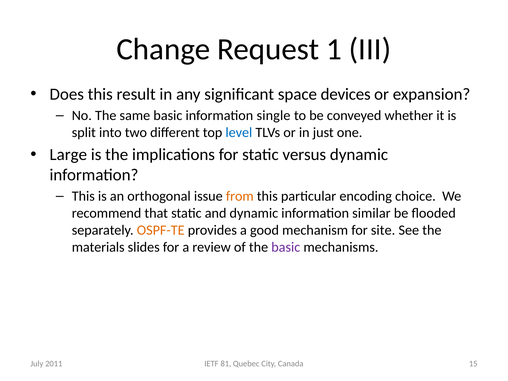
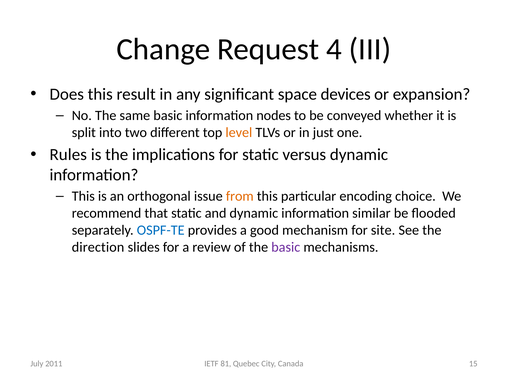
1: 1 -> 4
single: single -> nodes
level colour: blue -> orange
Large: Large -> Rules
OSPF-TE colour: orange -> blue
materials: materials -> direction
